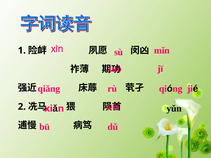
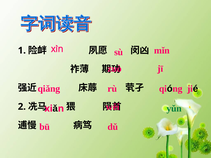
yǔn colour: black -> green
